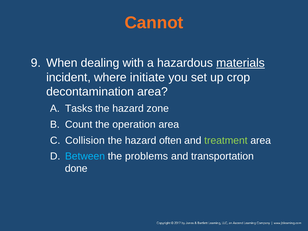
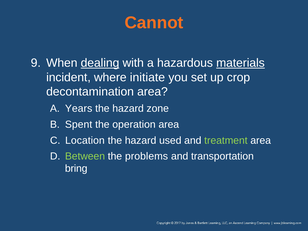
dealing underline: none -> present
Tasks: Tasks -> Years
Count: Count -> Spent
Collision: Collision -> Location
often: often -> used
Between colour: light blue -> light green
done: done -> bring
